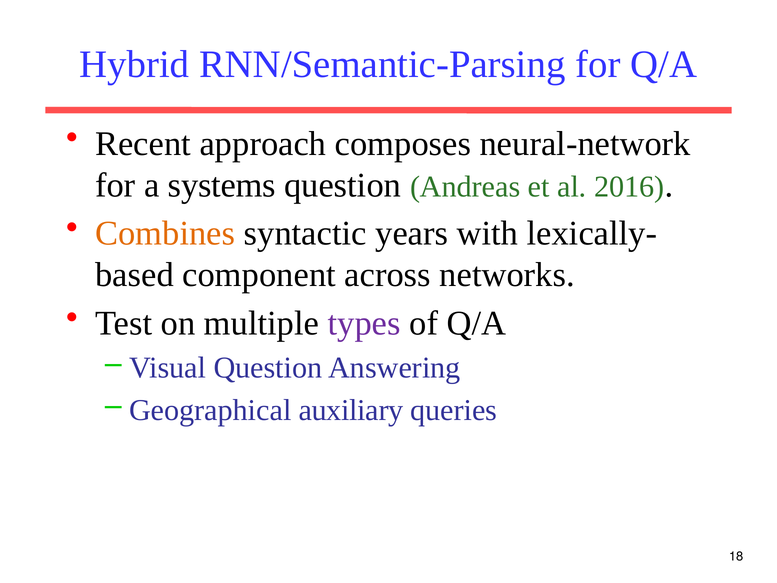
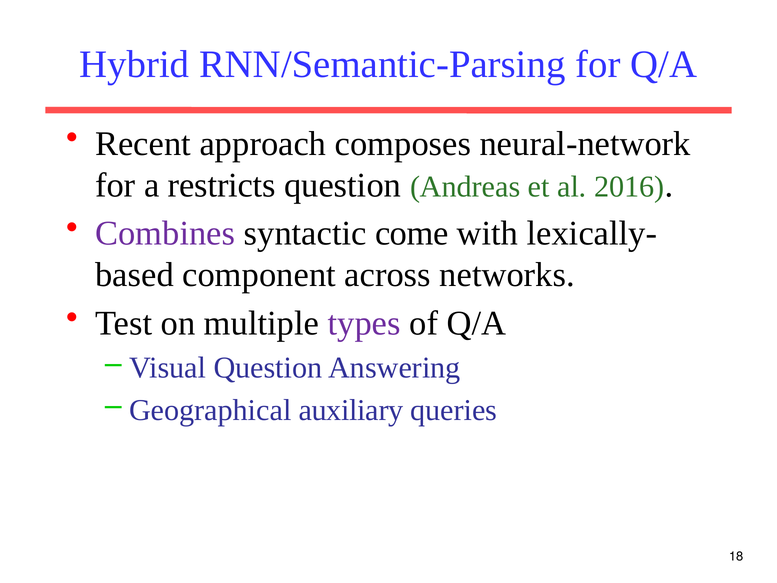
systems: systems -> restricts
Combines colour: orange -> purple
years: years -> come
